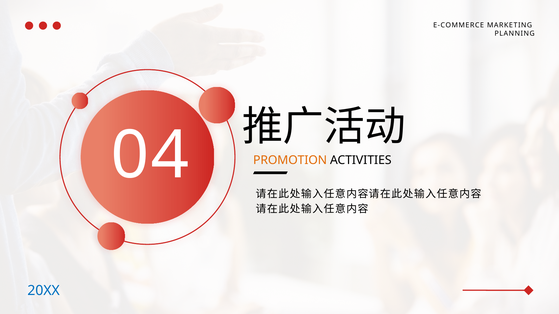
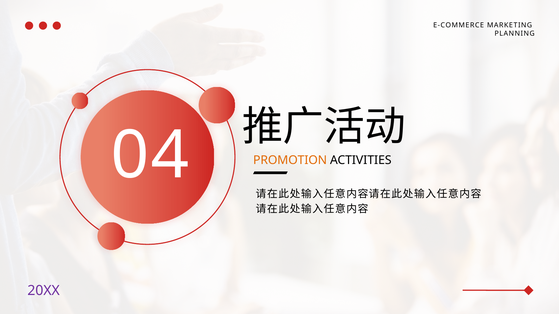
20XX colour: blue -> purple
